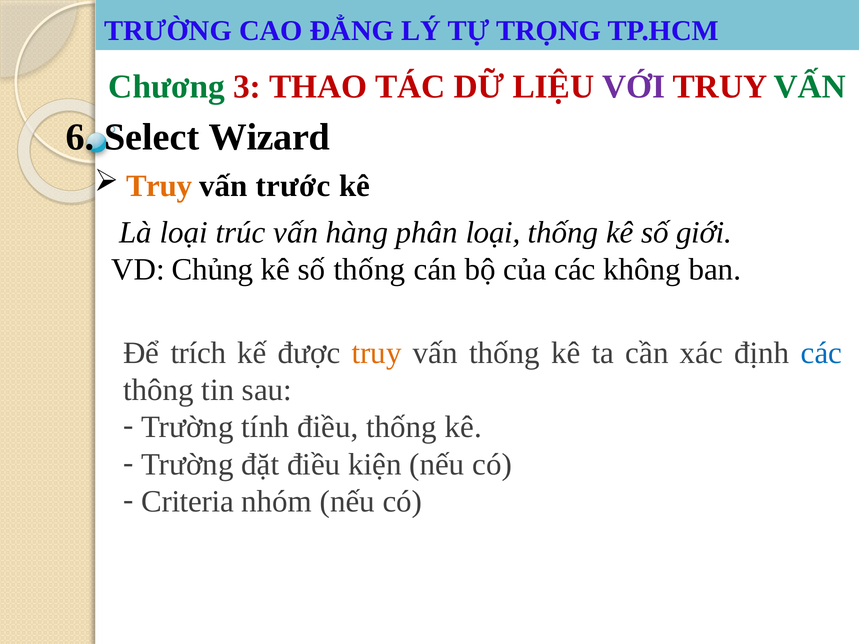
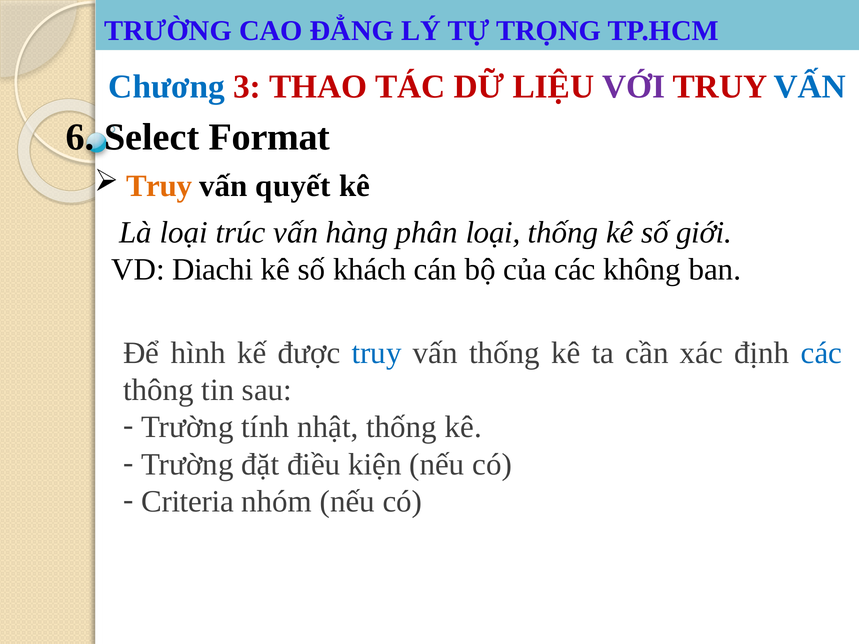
Chương colour: green -> blue
VẤN at (810, 87) colour: green -> blue
Wizard: Wizard -> Format
trước: trước -> quyết
Chủng: Chủng -> Diachi
số thống: thống -> khách
trích: trích -> hình
truy at (377, 353) colour: orange -> blue
tính điều: điều -> nhật
